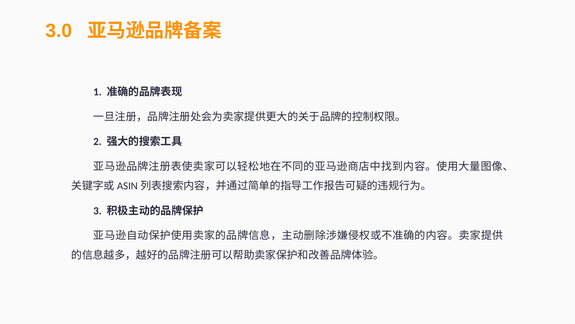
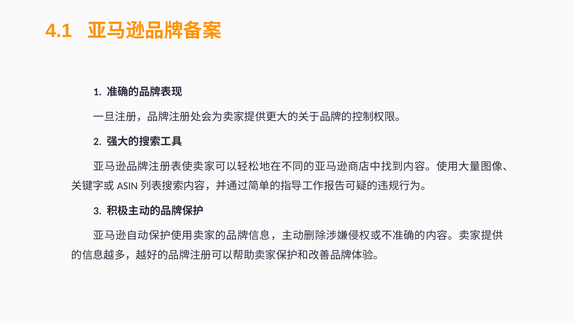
3.0: 3.0 -> 4.1
